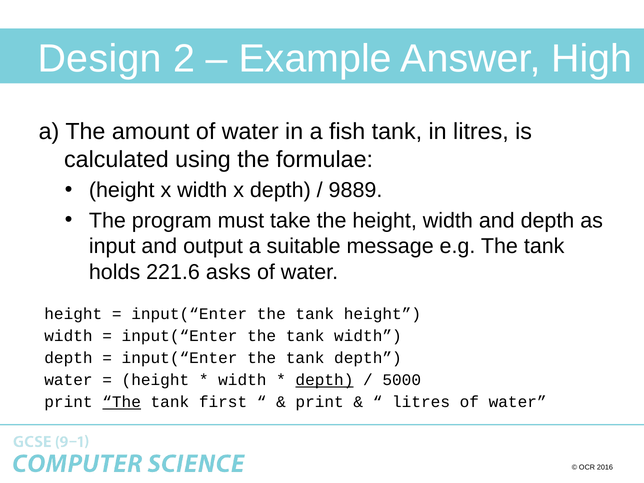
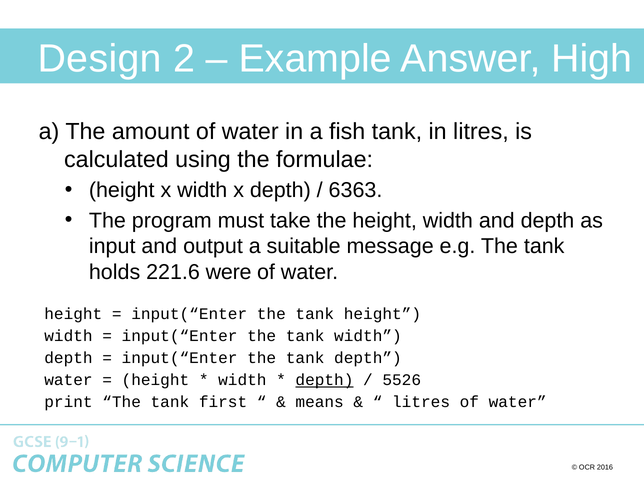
9889: 9889 -> 6363
asks: asks -> were
5000: 5000 -> 5526
The at (122, 402) underline: present -> none
print at (320, 402): print -> means
